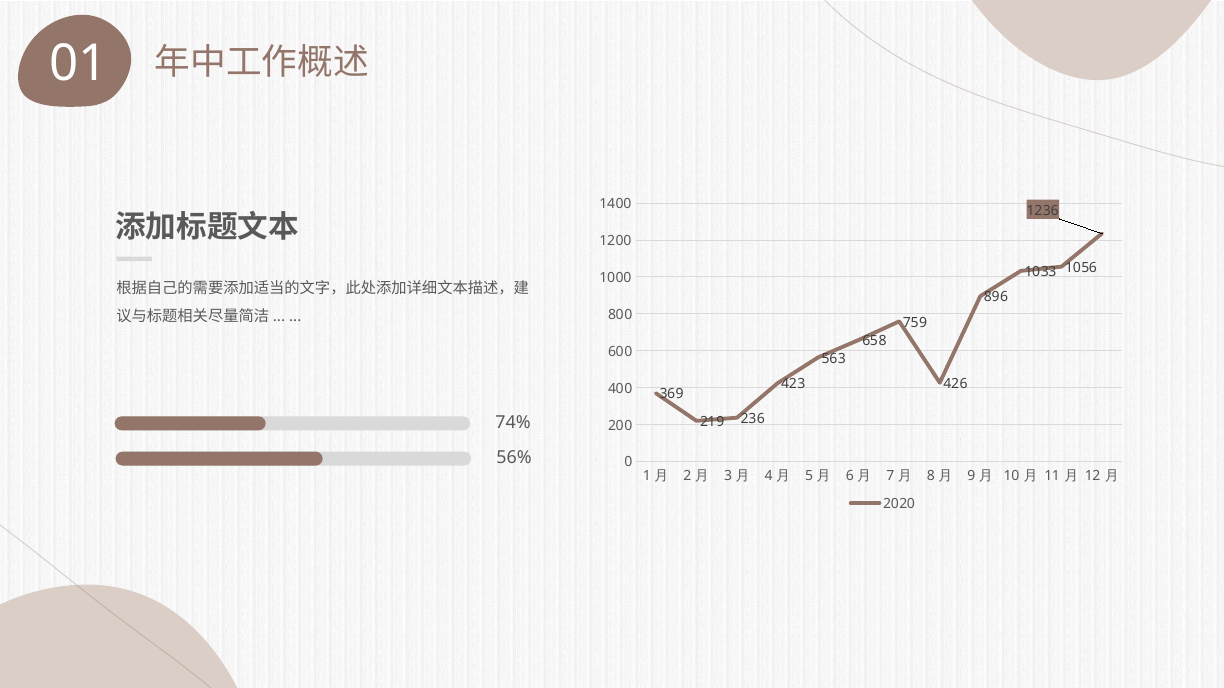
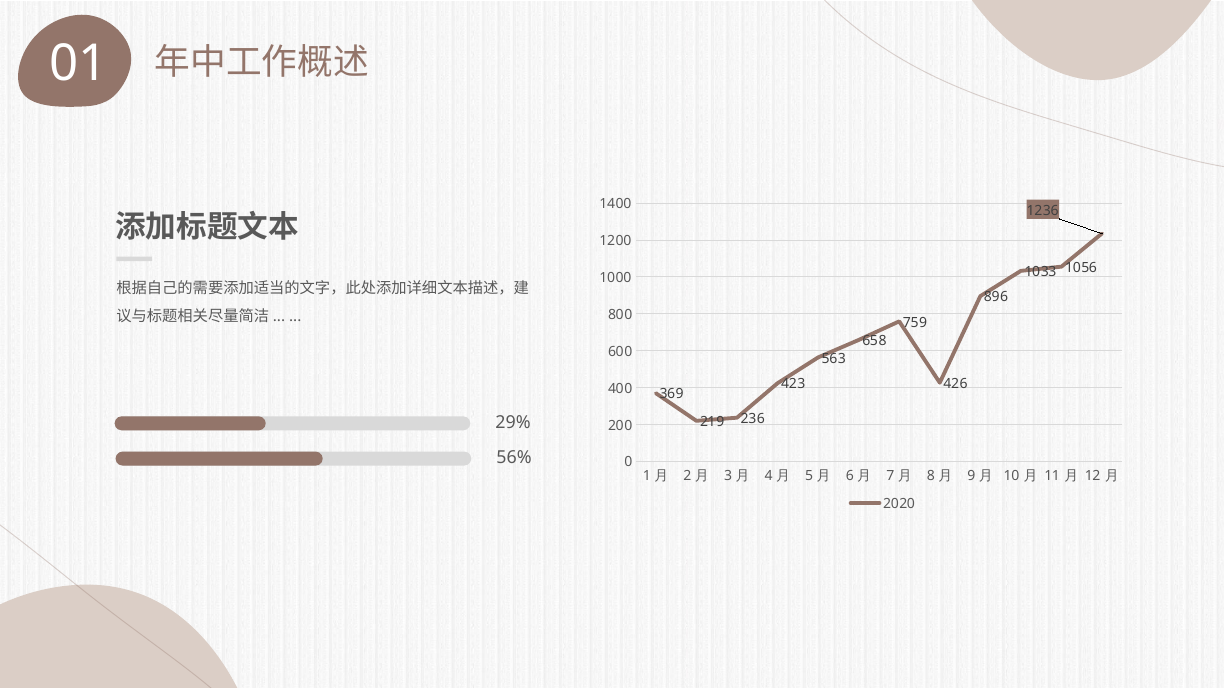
74%: 74% -> 29%
